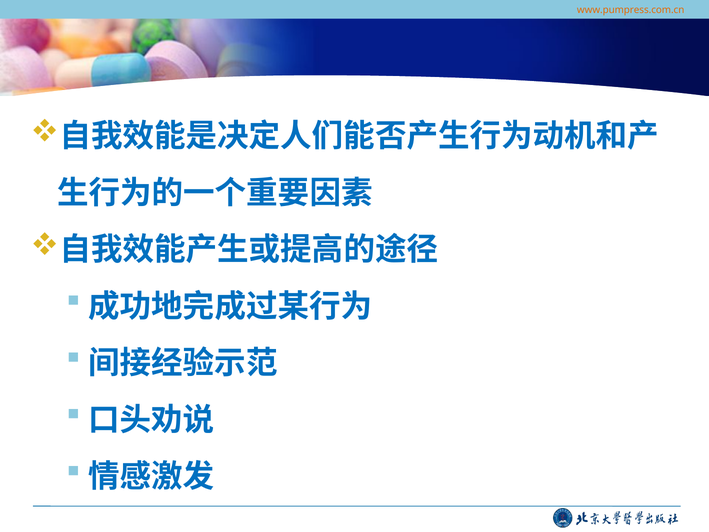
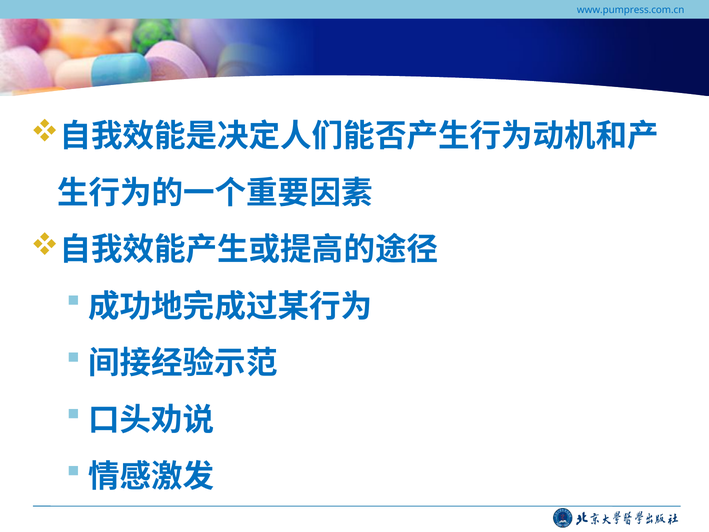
www.pumpress.com.cn colour: orange -> blue
